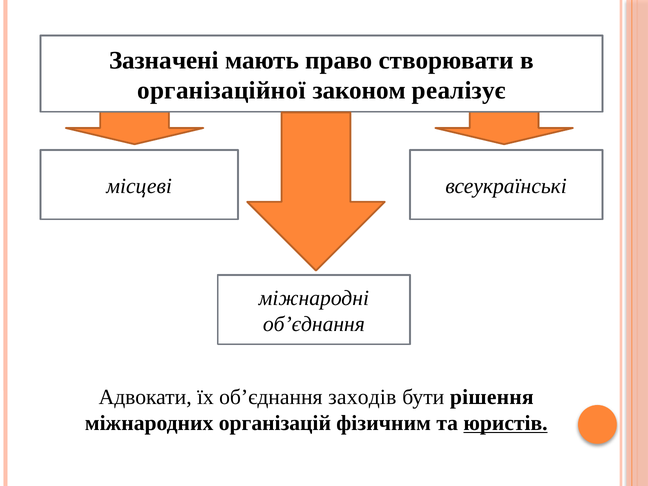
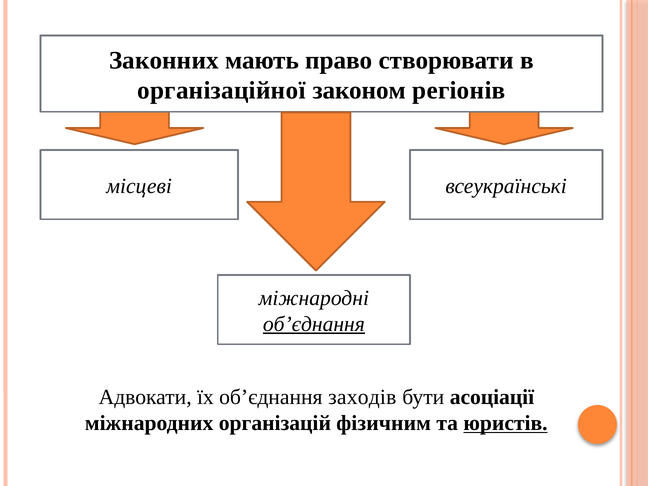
Зазначені: Зазначені -> Законних
реалізує: реалізує -> регіонів
об’єднання at (314, 324) underline: none -> present
рішення: рішення -> асоціації
